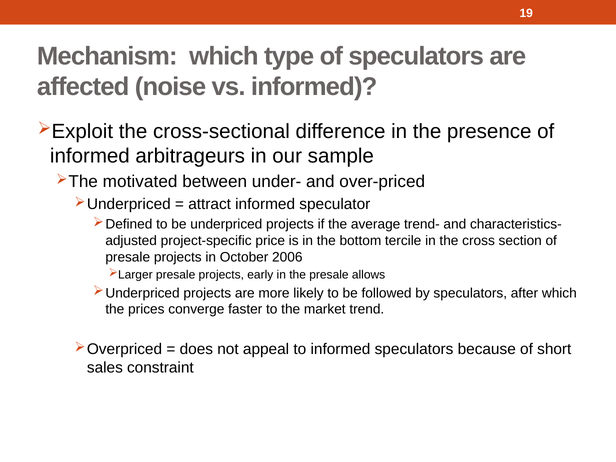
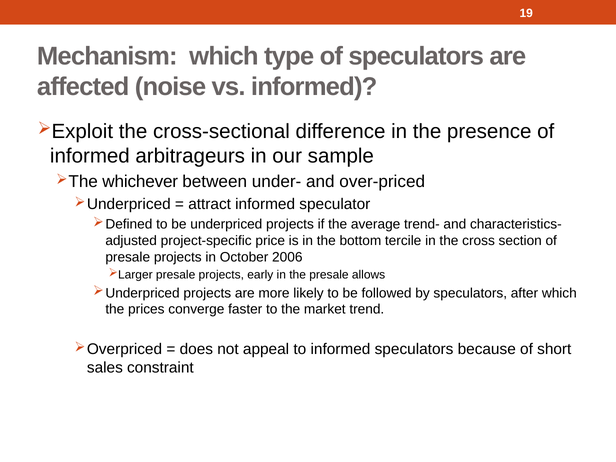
motivated: motivated -> whichever
